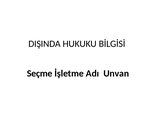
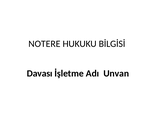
DIŞINDA: DIŞINDA -> NOTERE
Seçme: Seçme -> Davası
